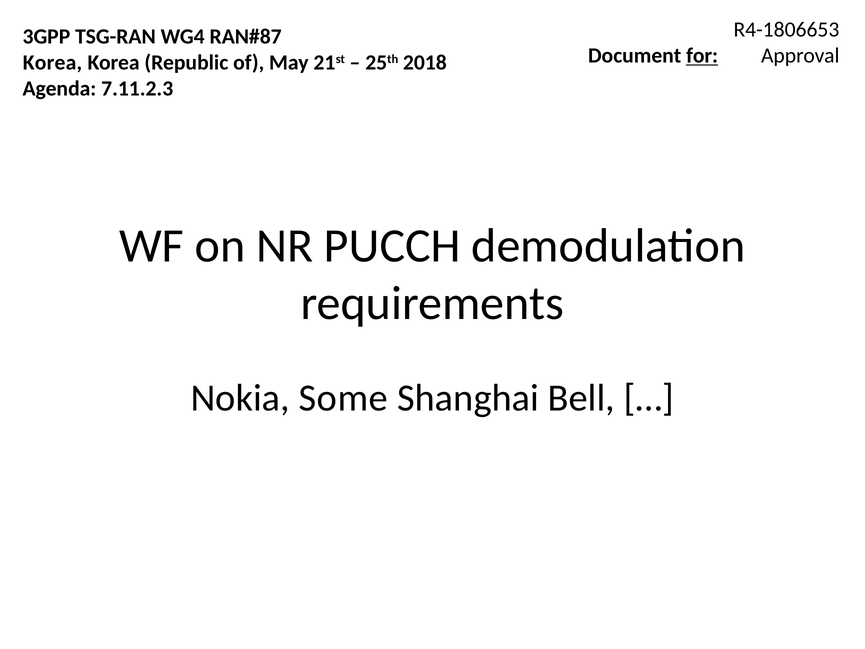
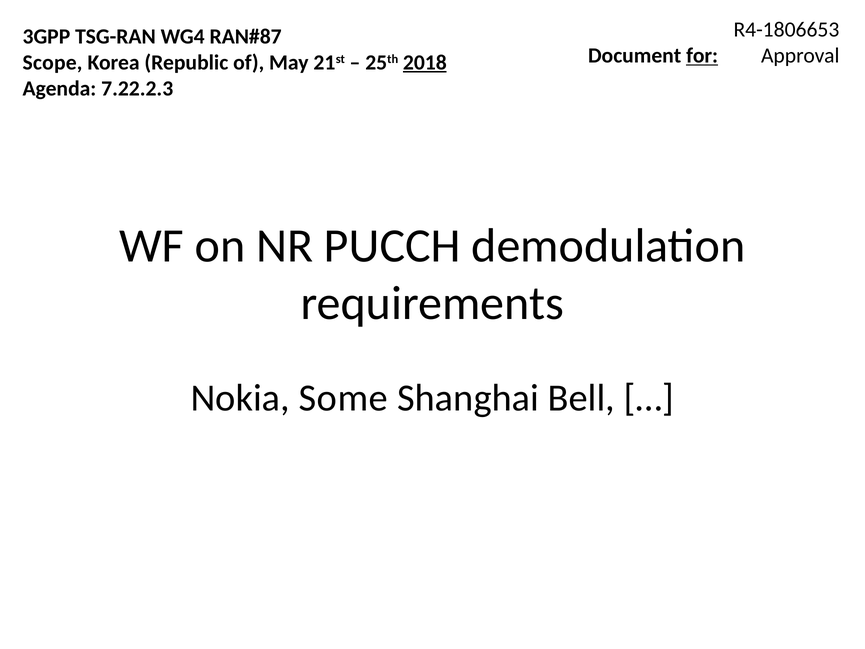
Korea at (52, 63): Korea -> Scope
2018 underline: none -> present
7.11.2.3: 7.11.2.3 -> 7.22.2.3
